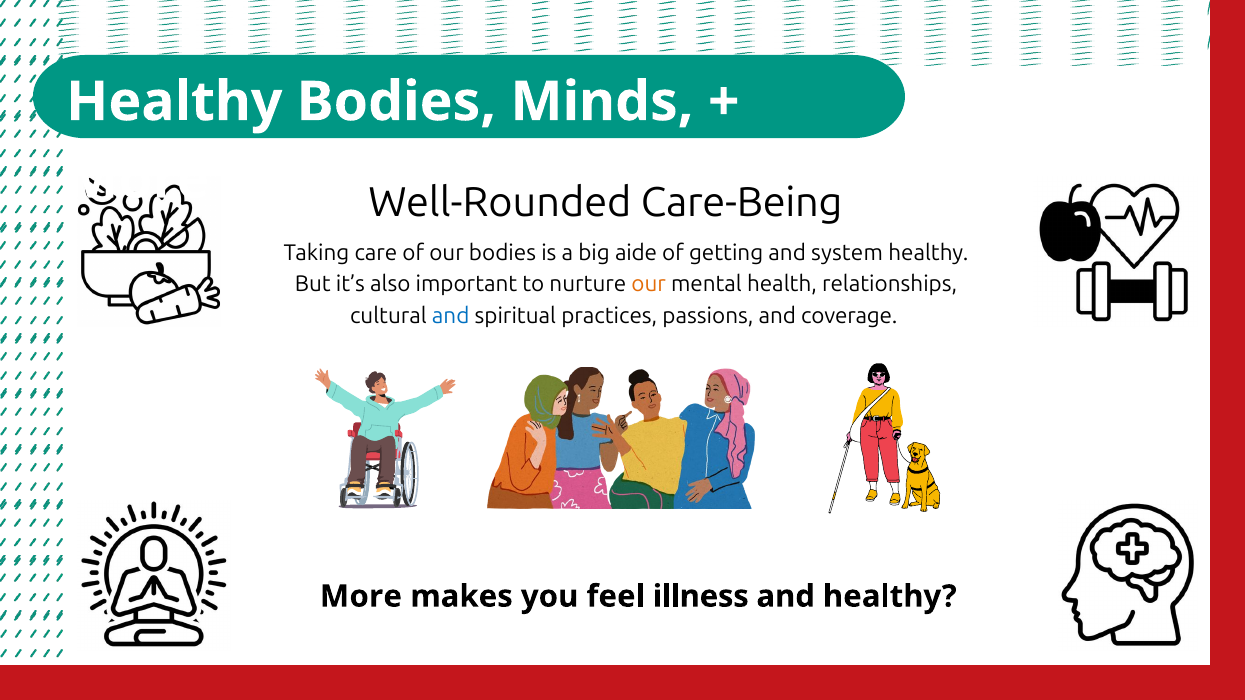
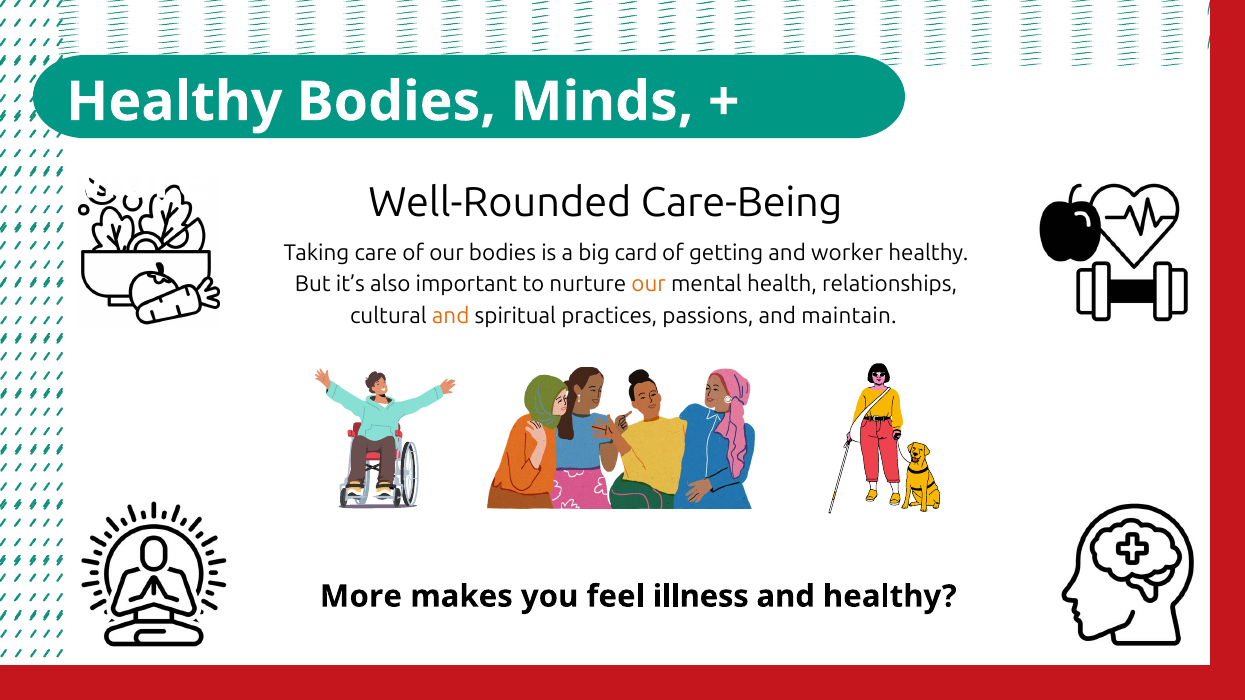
aide: aide -> card
system: system -> worker
and at (451, 316) colour: blue -> orange
coverage: coverage -> maintain
